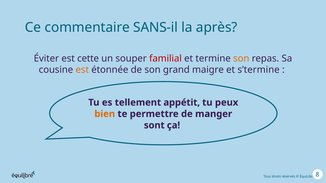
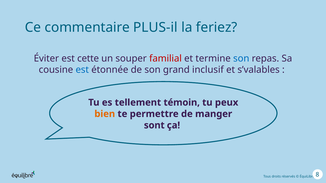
SANS-il: SANS-il -> PLUS-il
après: après -> feriez
son at (241, 58) colour: orange -> blue
est at (82, 70) colour: orange -> blue
maigre: maigre -> inclusif
s’termine: s’termine -> s’valables
appétit: appétit -> témoin
